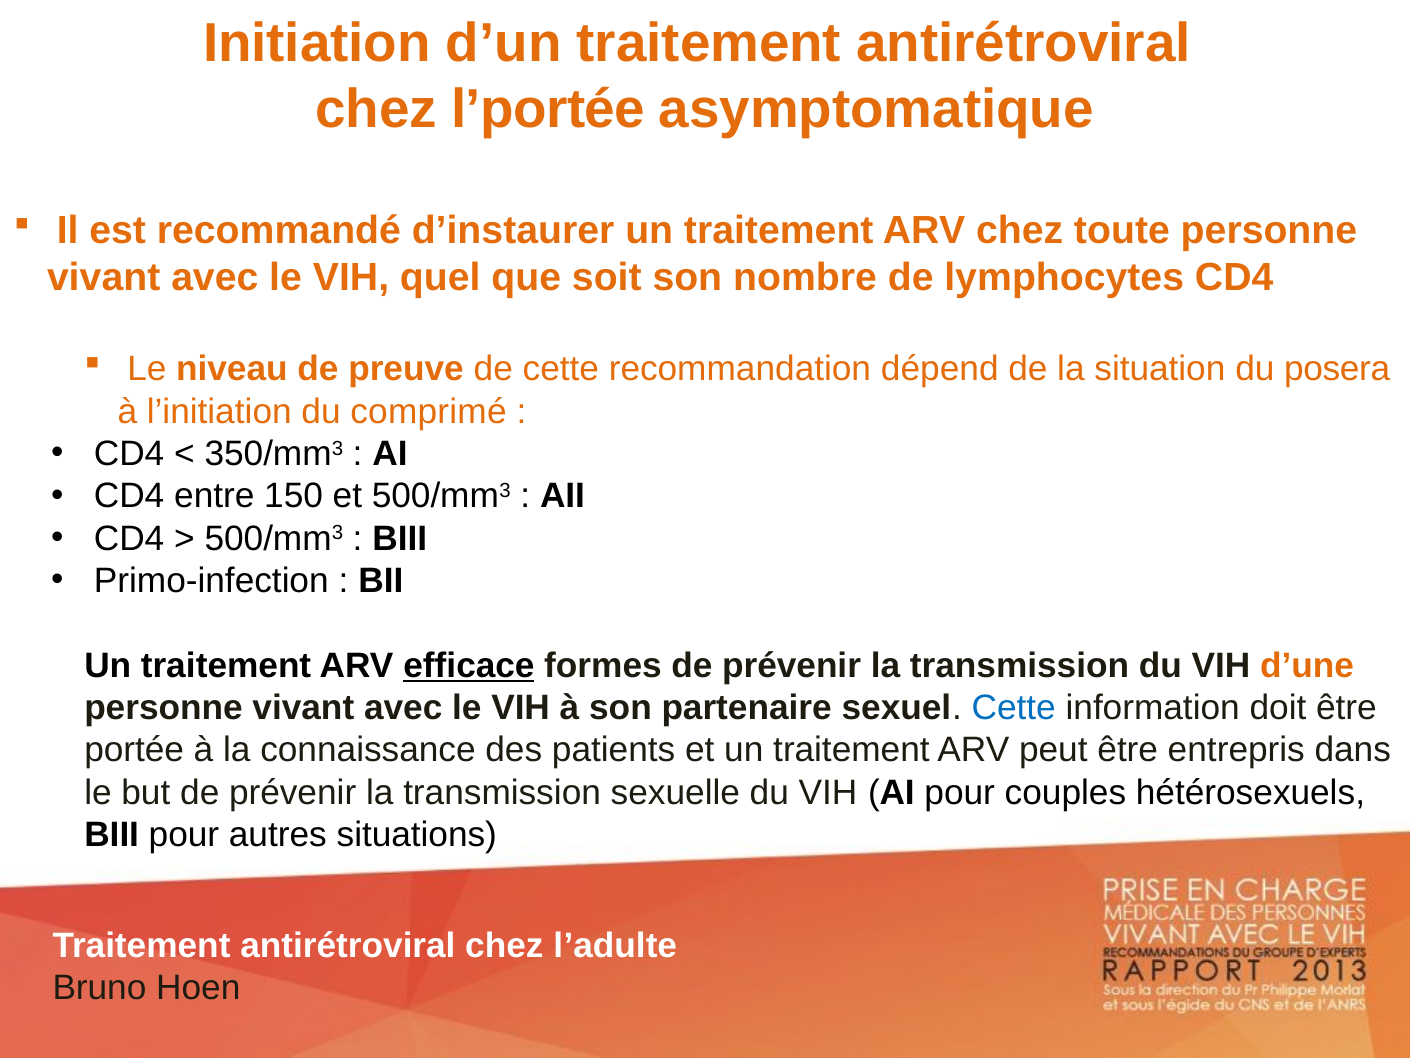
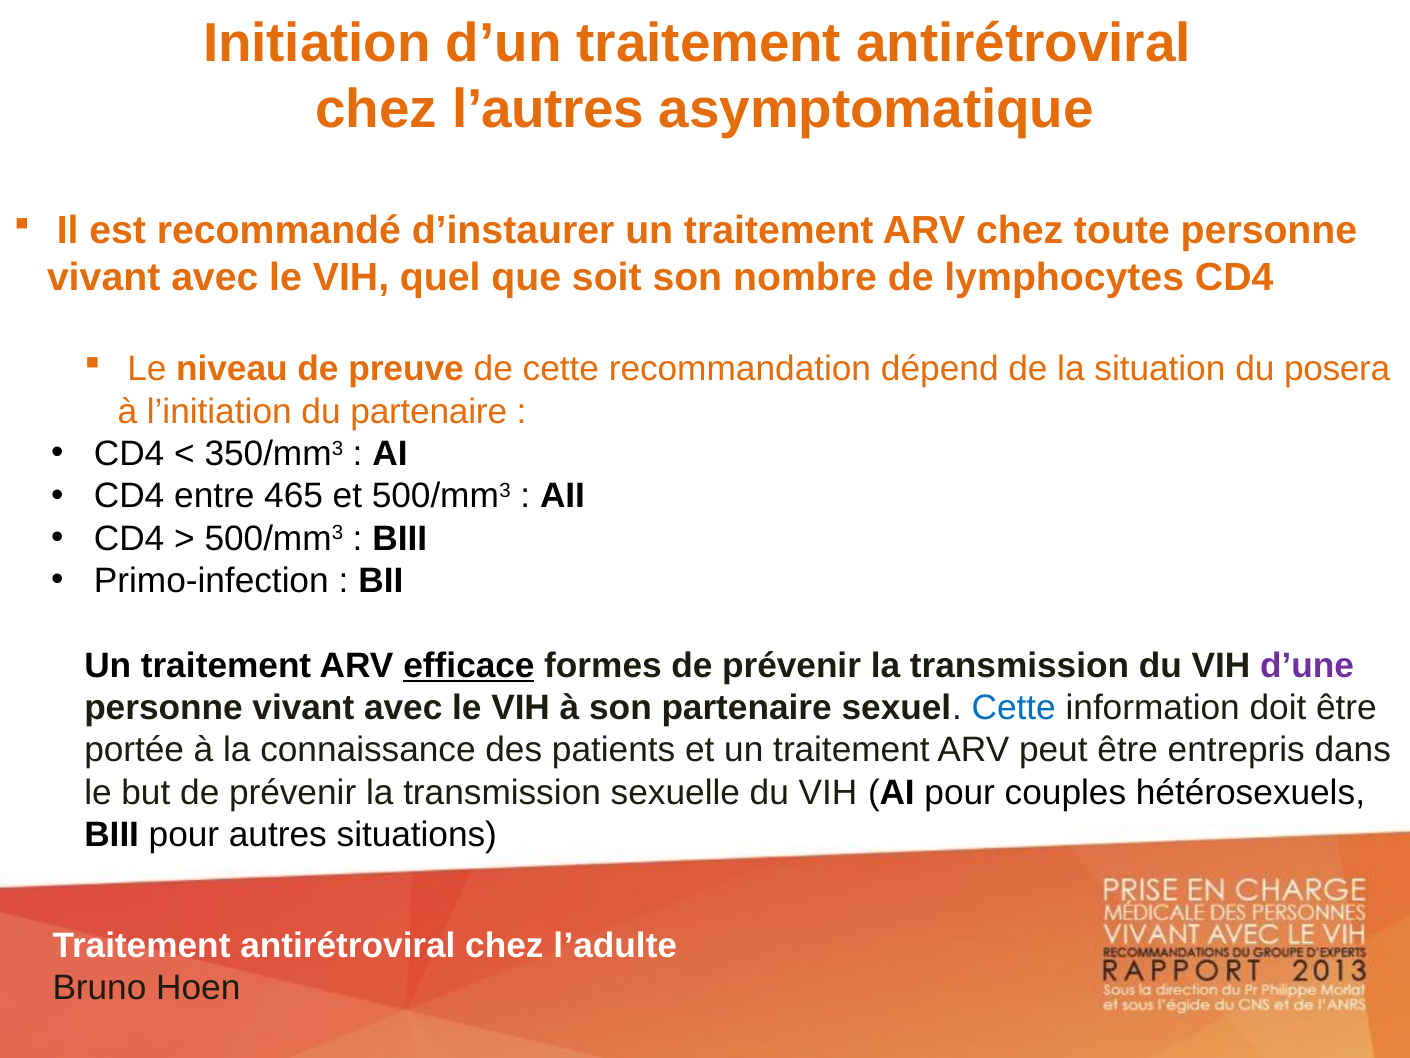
l’portée: l’portée -> l’autres
du comprimé: comprimé -> partenaire
150: 150 -> 465
d’une colour: orange -> purple
